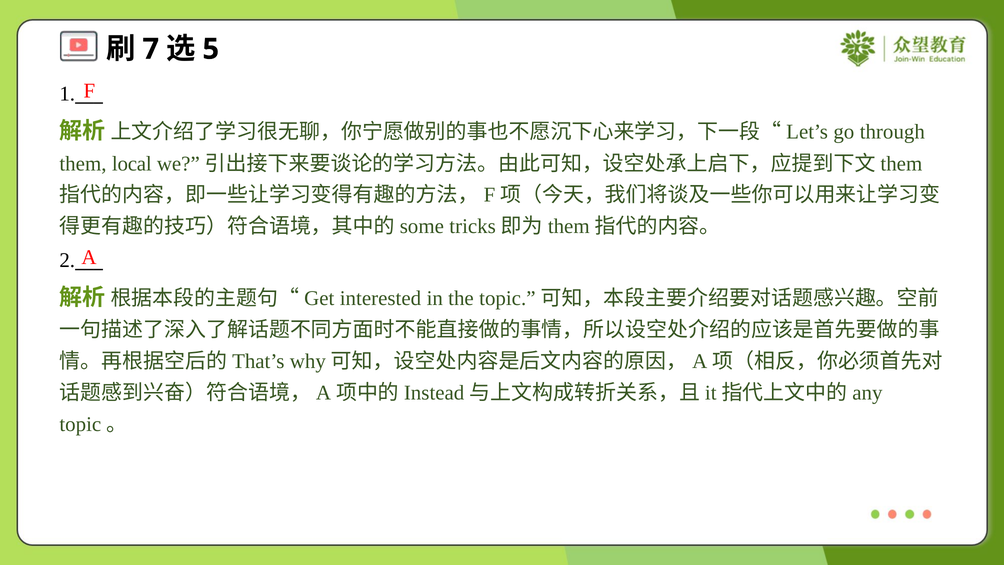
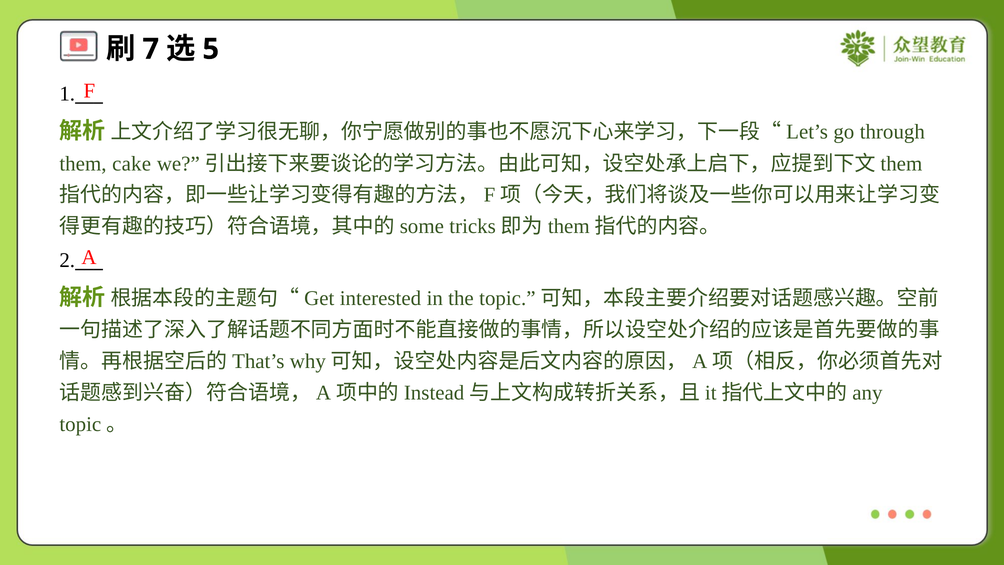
local: local -> cake
